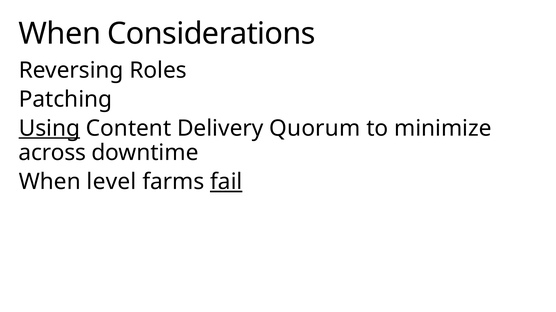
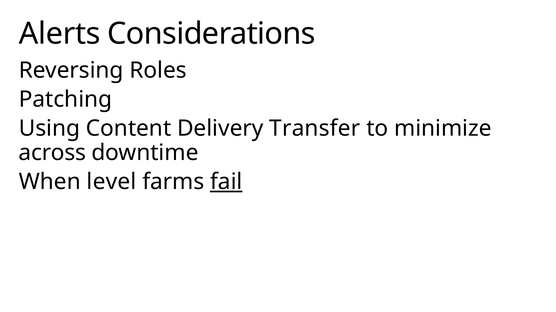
When at (60, 34): When -> Alerts
Using underline: present -> none
Quorum: Quorum -> Transfer
